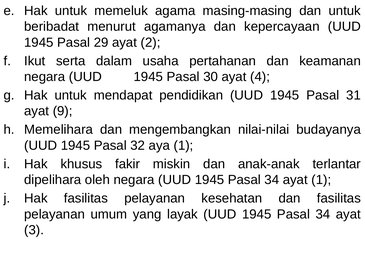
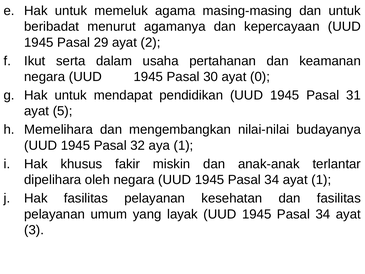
4: 4 -> 0
9: 9 -> 5
